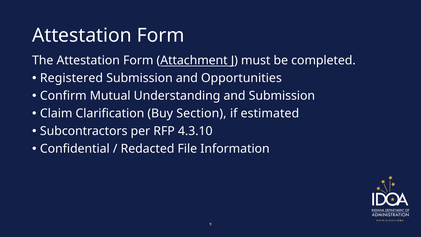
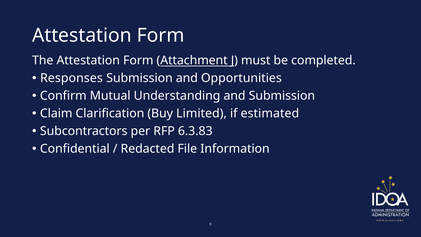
Registered: Registered -> Responses
Section: Section -> Limited
4.3.10: 4.3.10 -> 6.3.83
